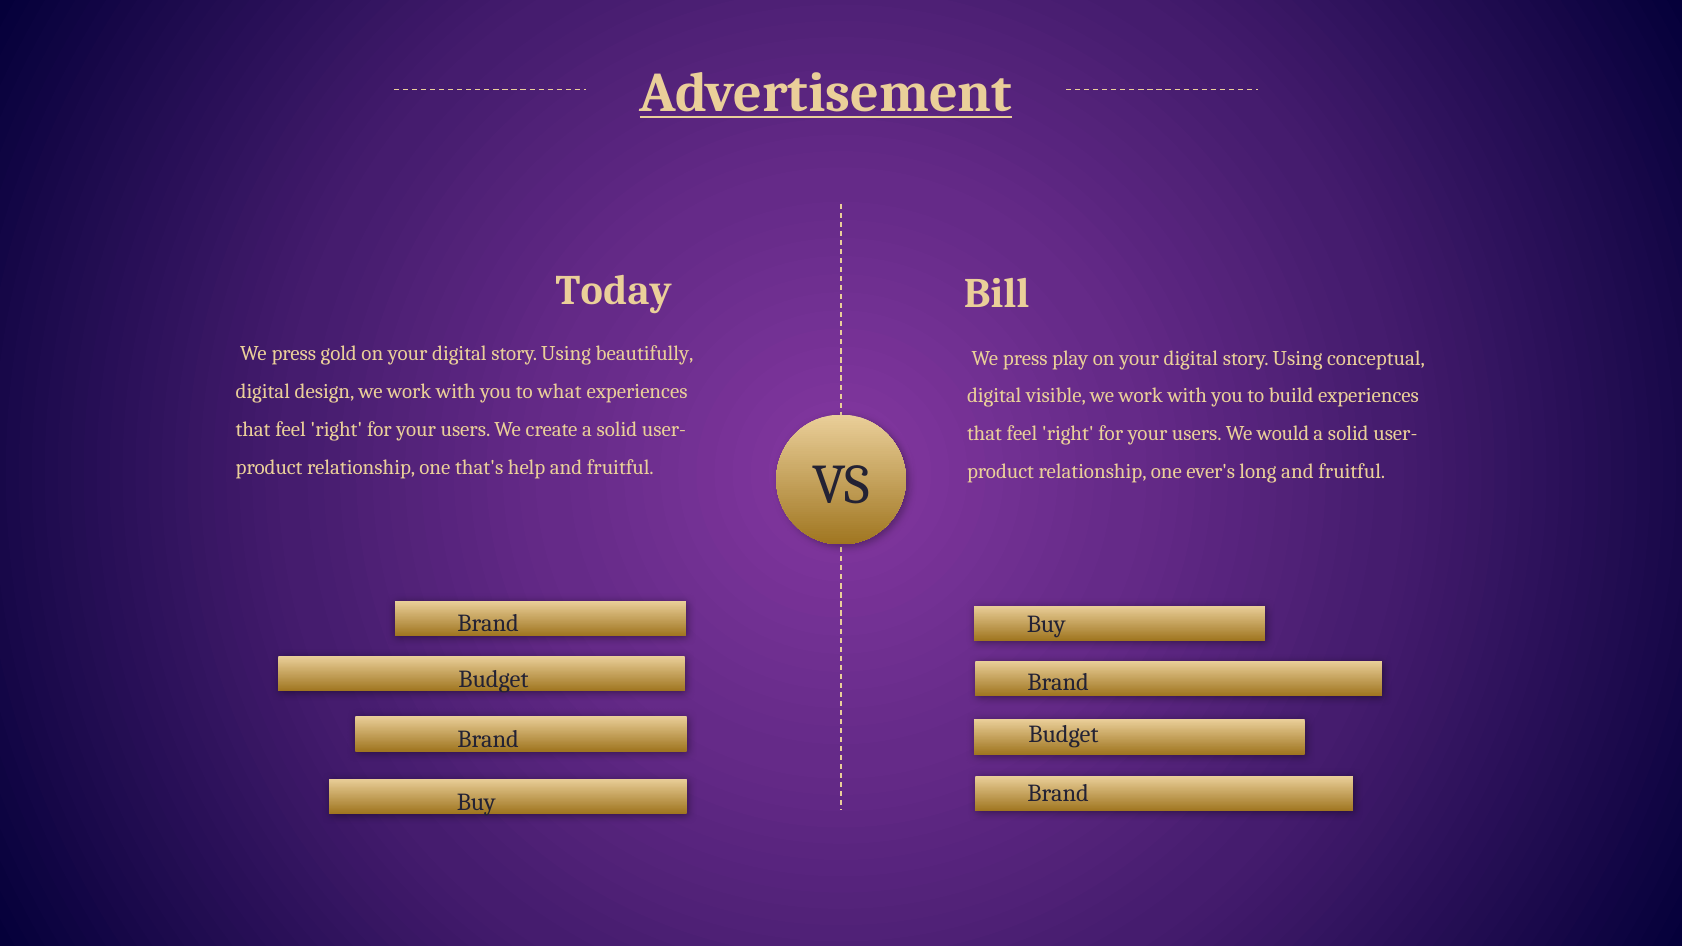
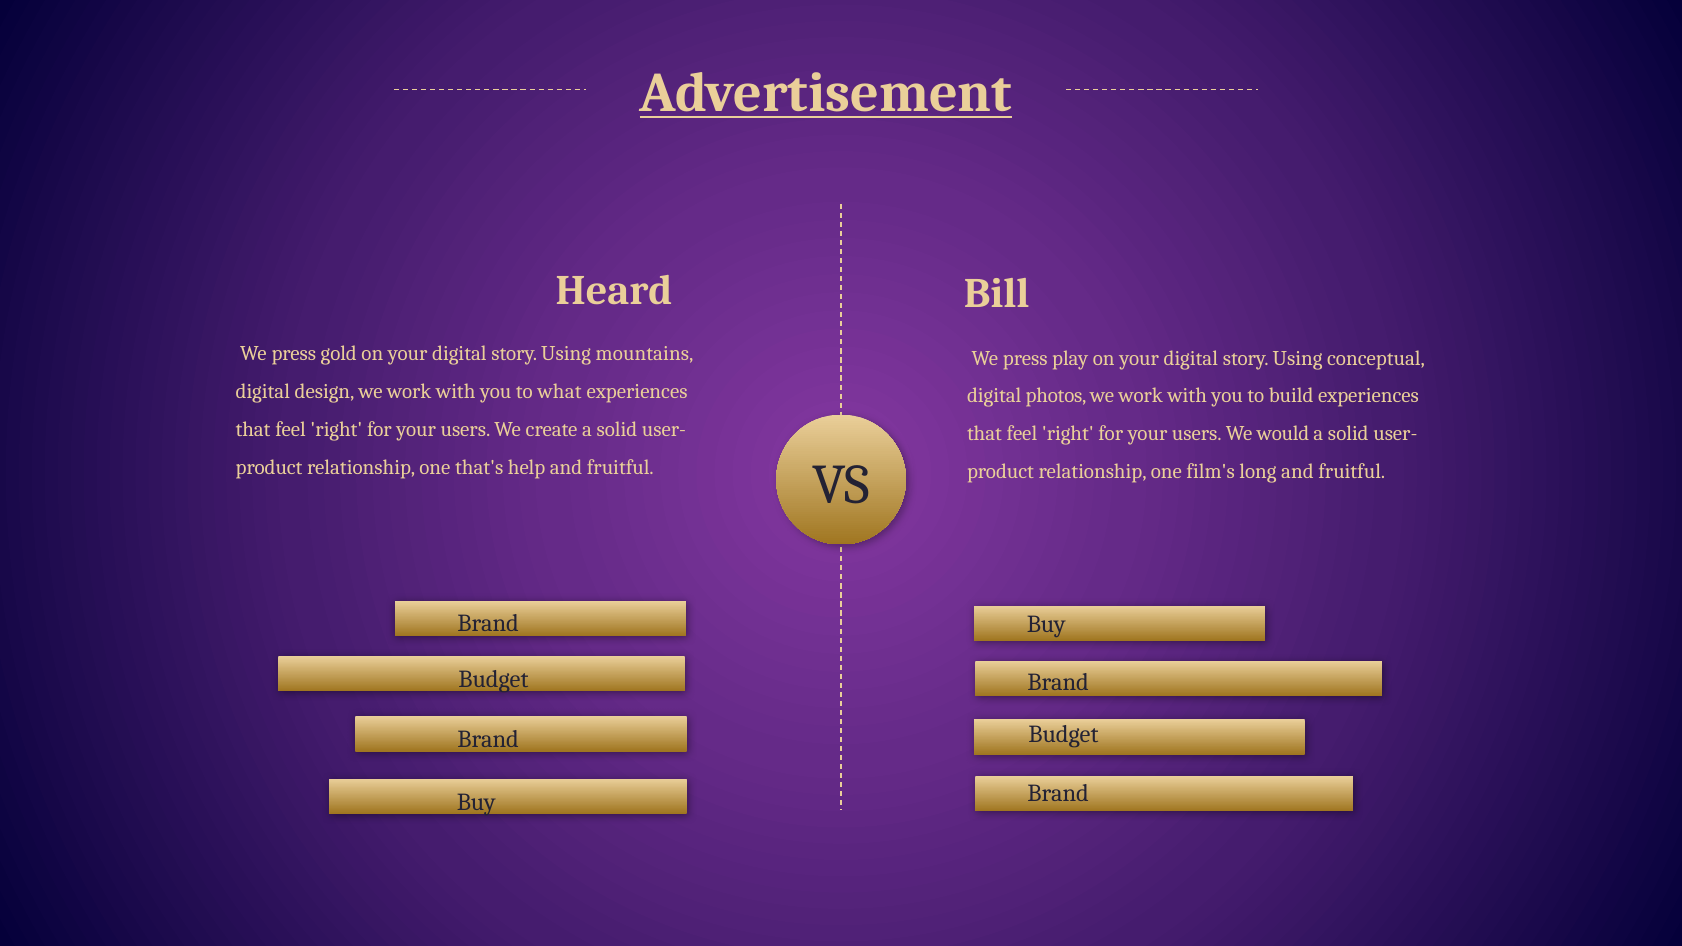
Today: Today -> Heard
beautifully: beautifully -> mountains
visible: visible -> photos
ever's: ever's -> film's
